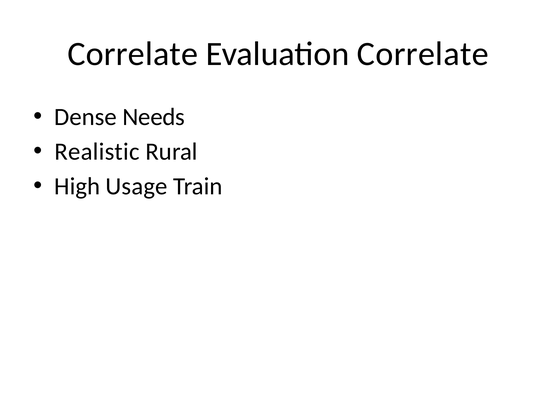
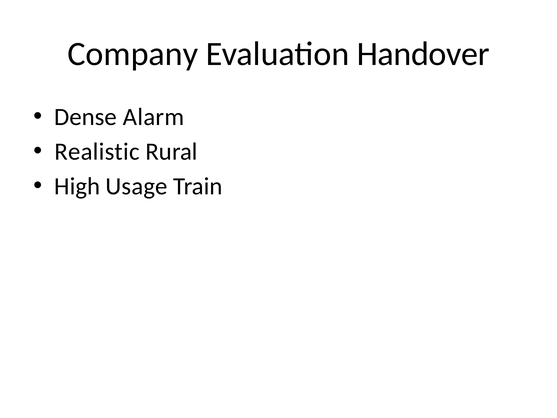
Correlate at (133, 54): Correlate -> Company
Evaluation Correlate: Correlate -> Handover
Needs: Needs -> Alarm
